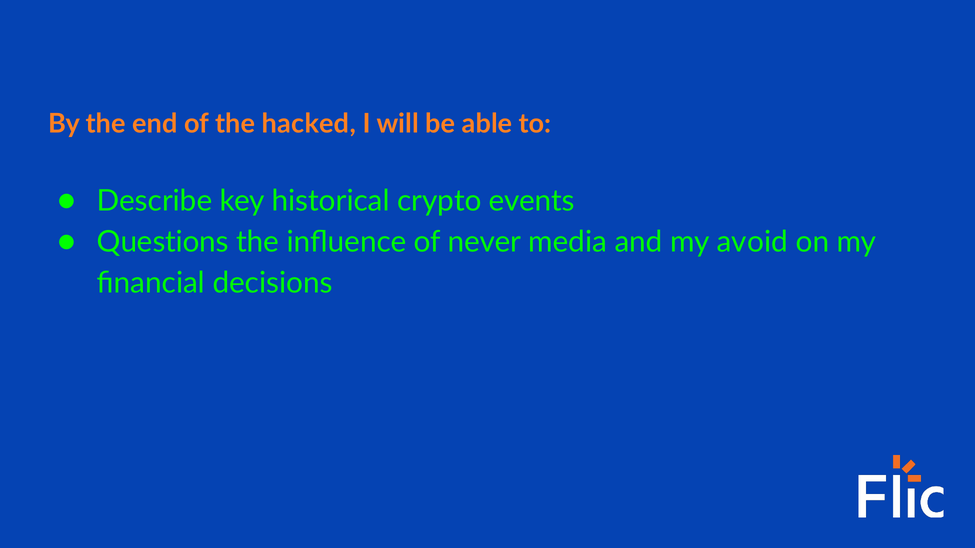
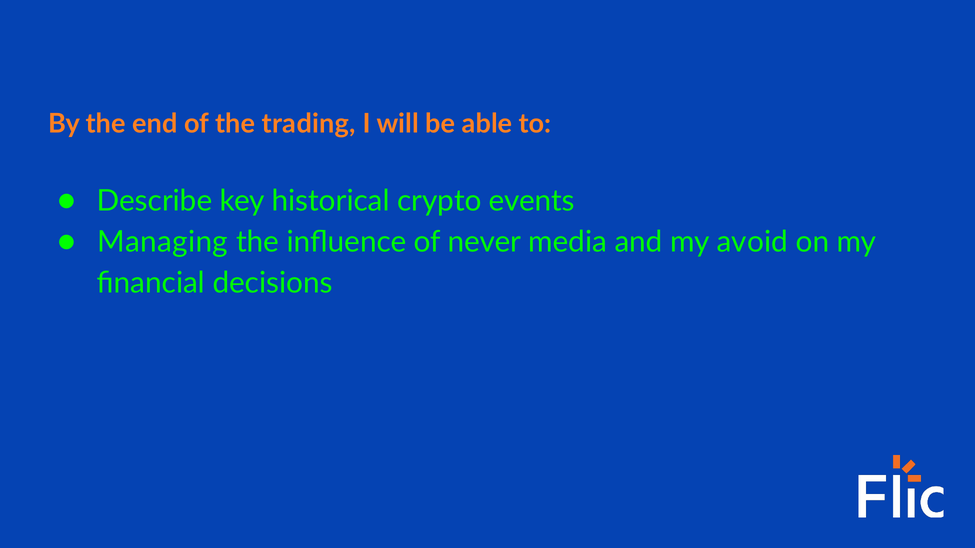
hacked: hacked -> trading
Questions: Questions -> Managing
